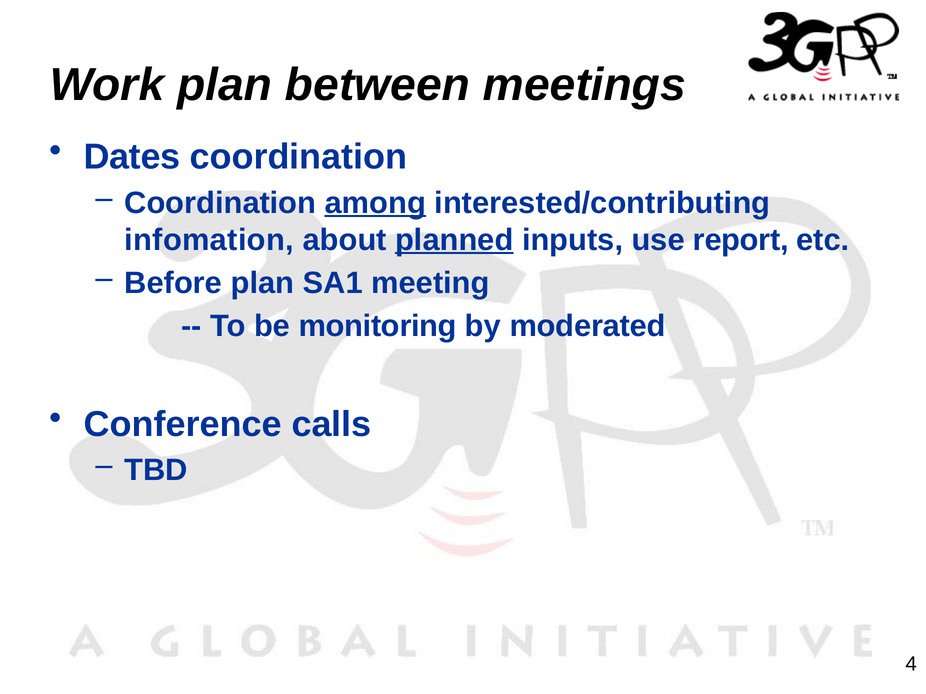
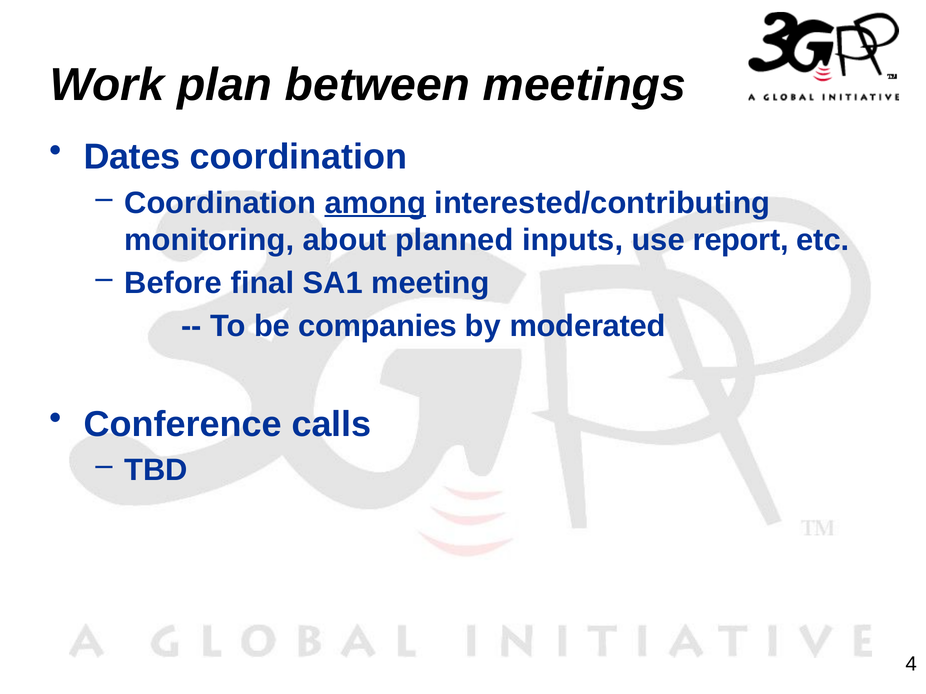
infomation: infomation -> monitoring
planned underline: present -> none
Before plan: plan -> final
monitoring: monitoring -> companies
